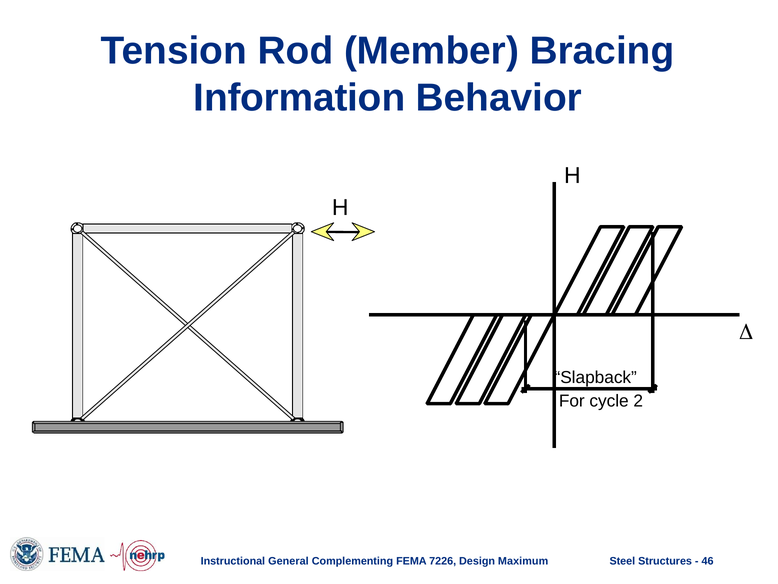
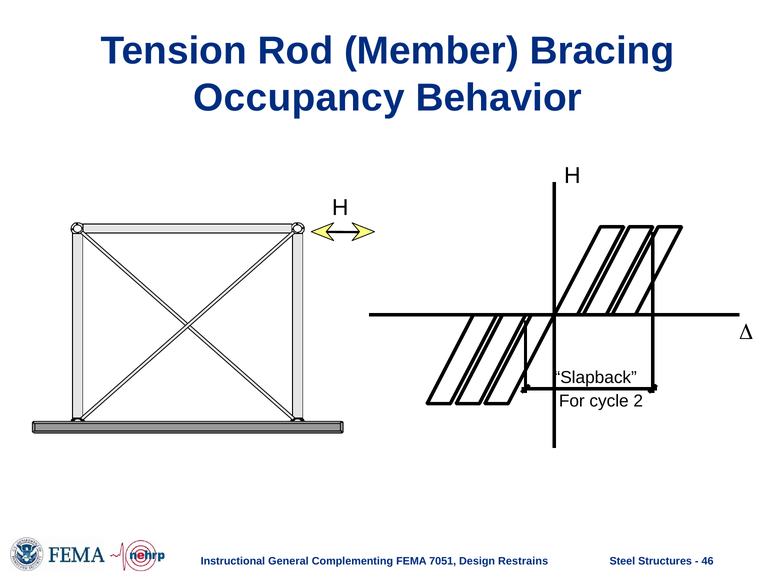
Information: Information -> Occupancy
7226: 7226 -> 7051
Maximum: Maximum -> Restrains
